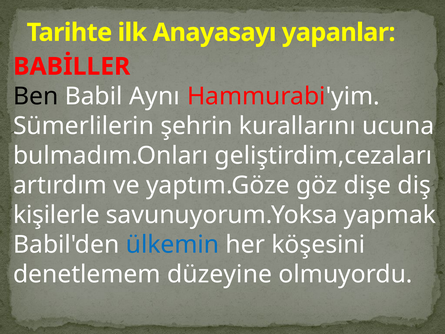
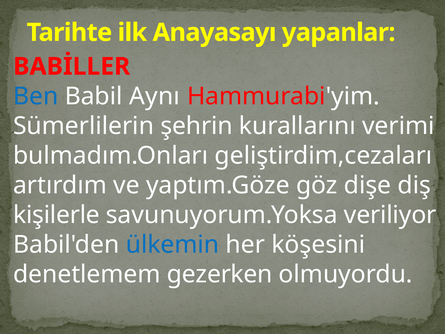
Ben colour: black -> blue
ucuna: ucuna -> verimi
yapmak: yapmak -> veriliyor
düzeyine: düzeyine -> gezerken
